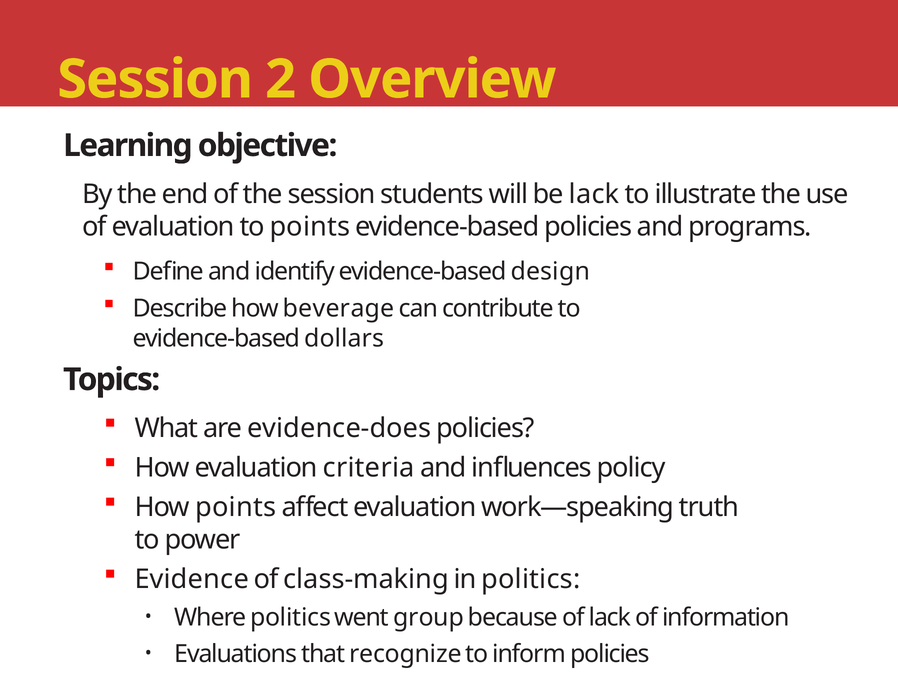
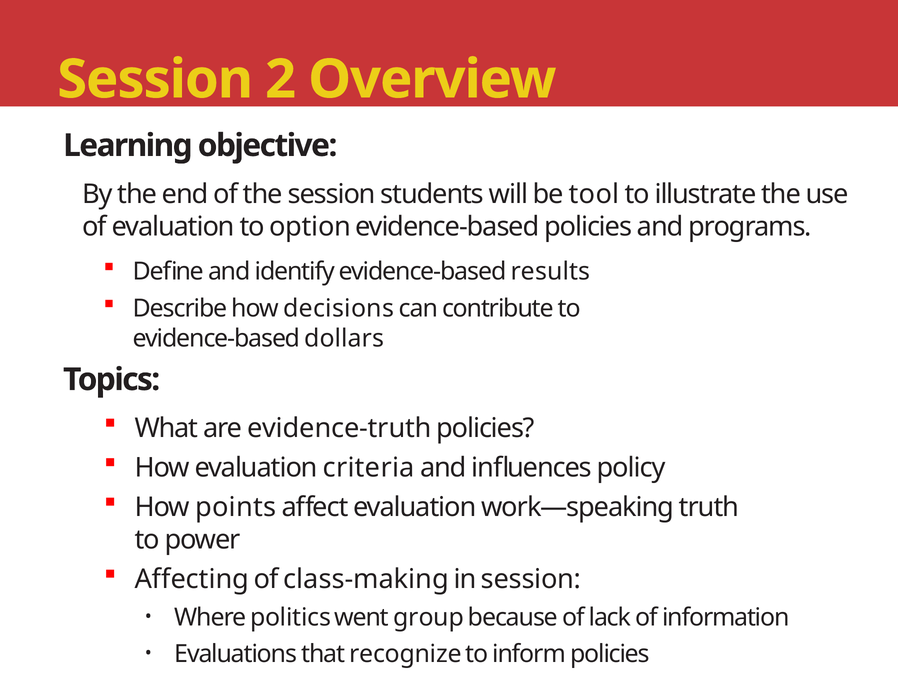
be lack: lack -> tool
to points: points -> option
design: design -> results
beverage: beverage -> decisions
evidence-does: evidence-does -> evidence-truth
Evidence: Evidence -> Affecting
in politics: politics -> session
